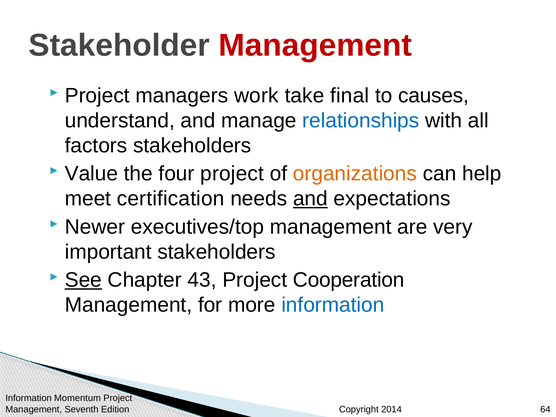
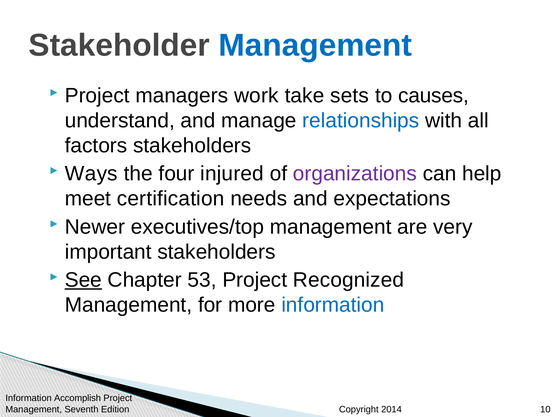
Management at (315, 45) colour: red -> blue
final: final -> sets
Value: Value -> Ways
four project: project -> injured
organizations colour: orange -> purple
and at (310, 199) underline: present -> none
43: 43 -> 53
Cooperation: Cooperation -> Recognized
Momentum: Momentum -> Accomplish
64: 64 -> 10
